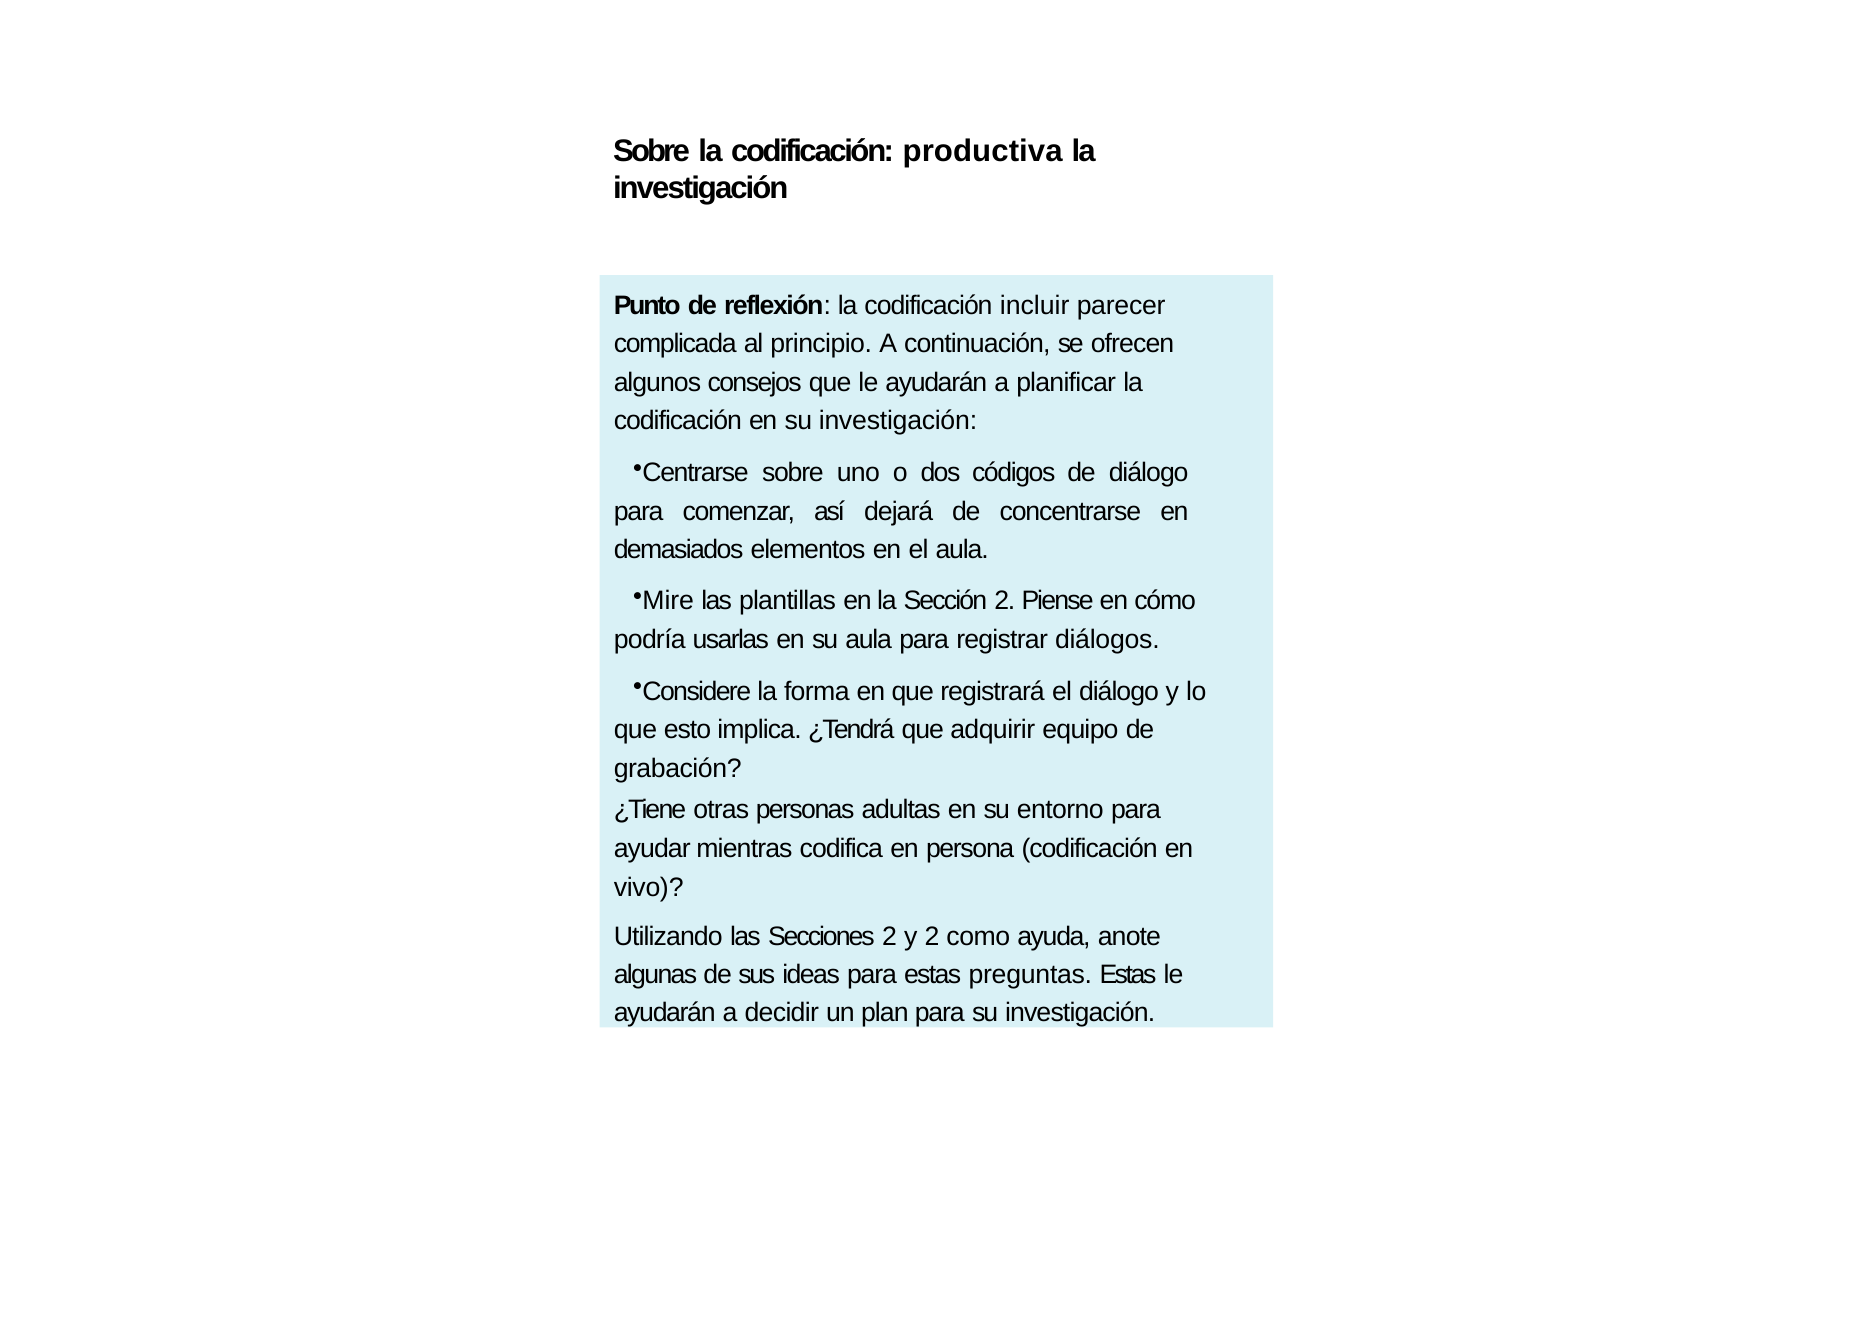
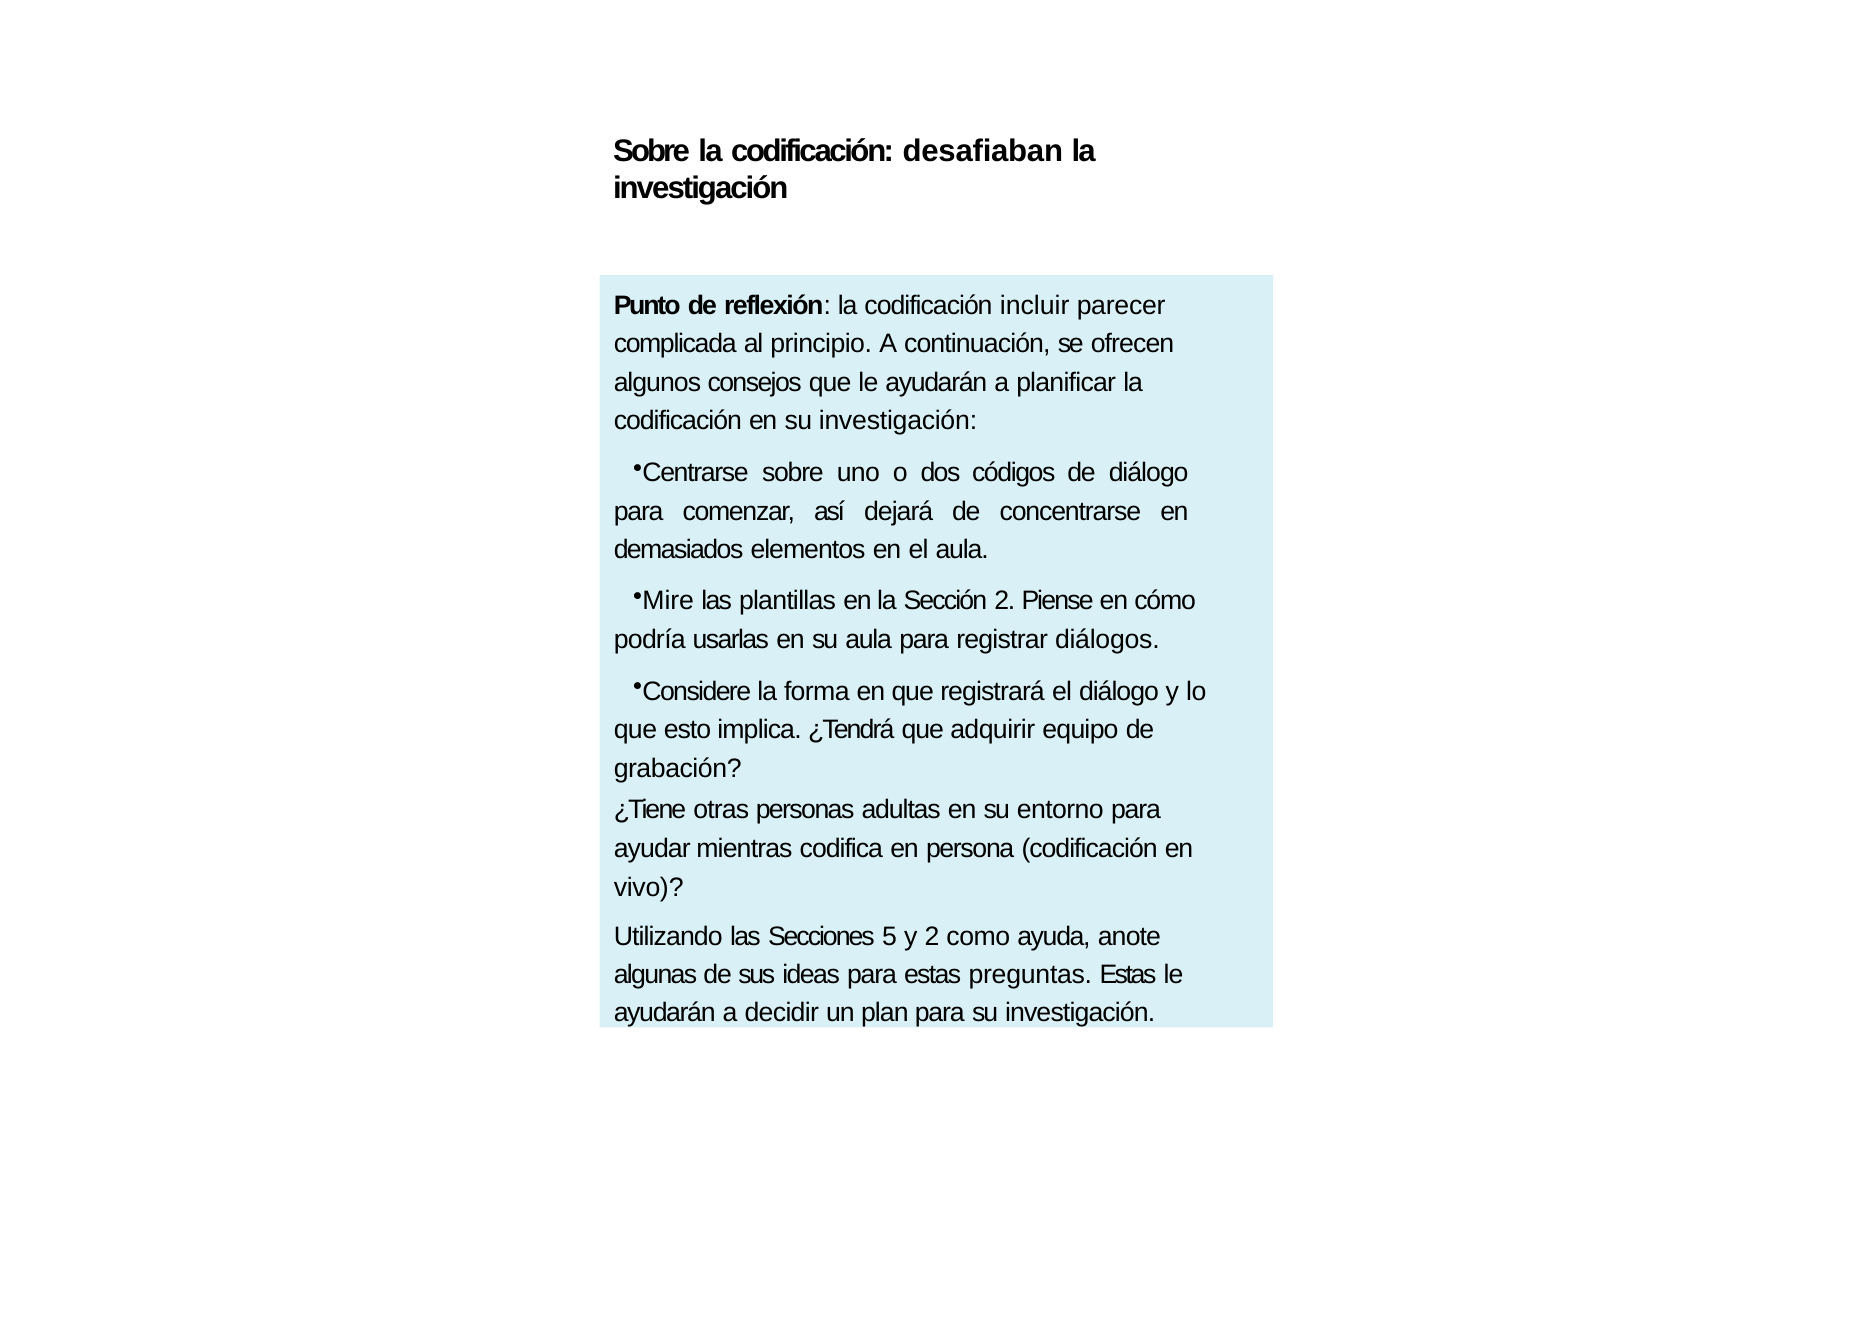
productiva: productiva -> desafiaban
Secciones 2: 2 -> 5
